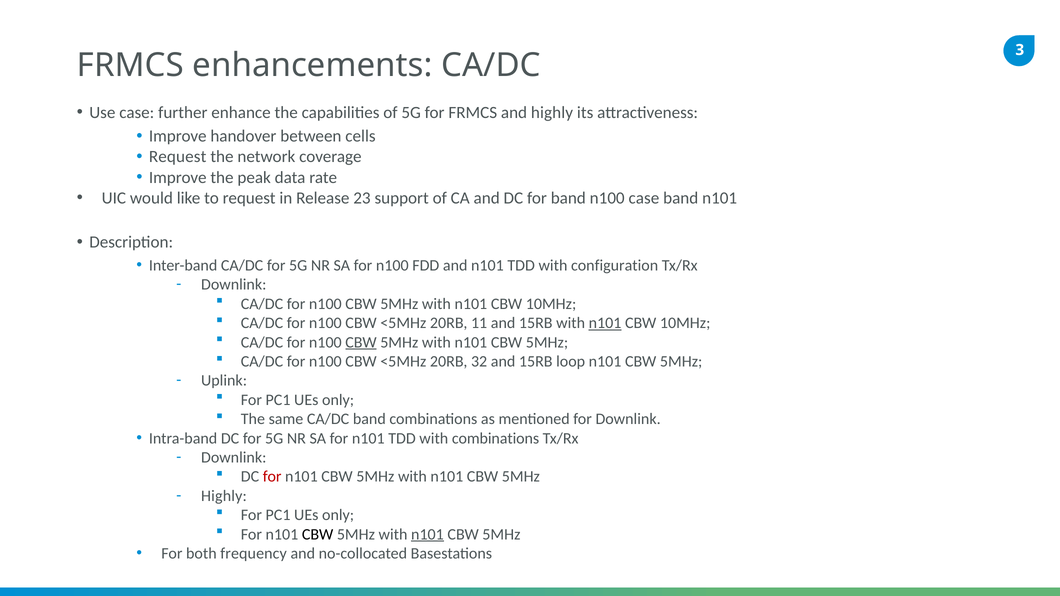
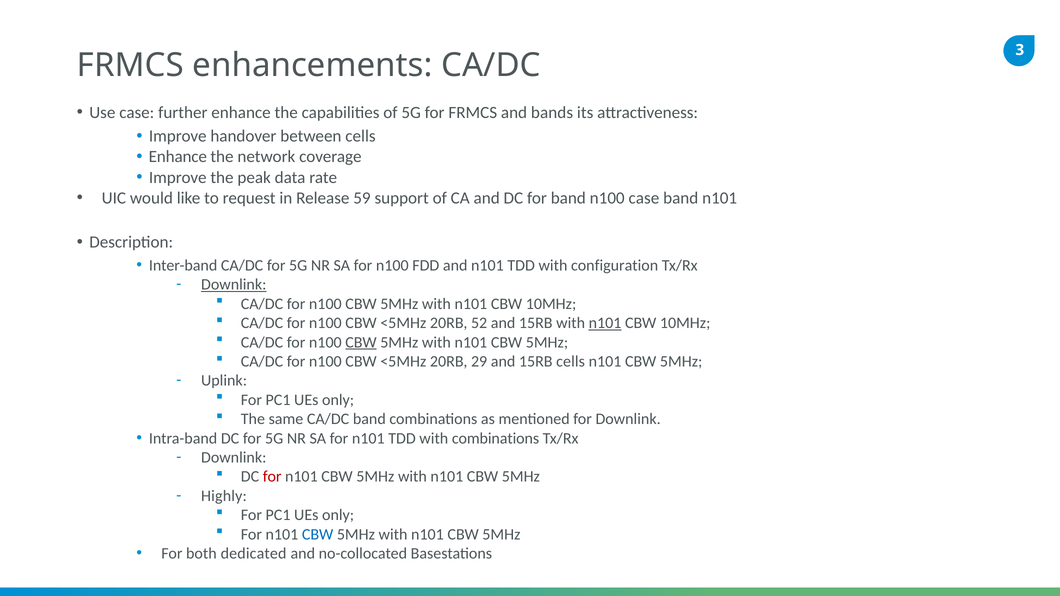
and highly: highly -> bands
Request at (178, 157): Request -> Enhance
23: 23 -> 59
Downlink at (234, 285) underline: none -> present
11: 11 -> 52
32: 32 -> 29
15RB loop: loop -> cells
CBW at (318, 535) colour: black -> blue
n101 at (427, 535) underline: present -> none
frequency: frequency -> dedicated
